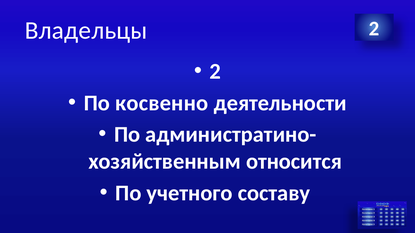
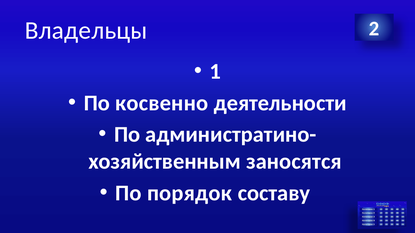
2 at (215, 72): 2 -> 1
относится: относится -> заносятся
учетного: учетного -> порядок
